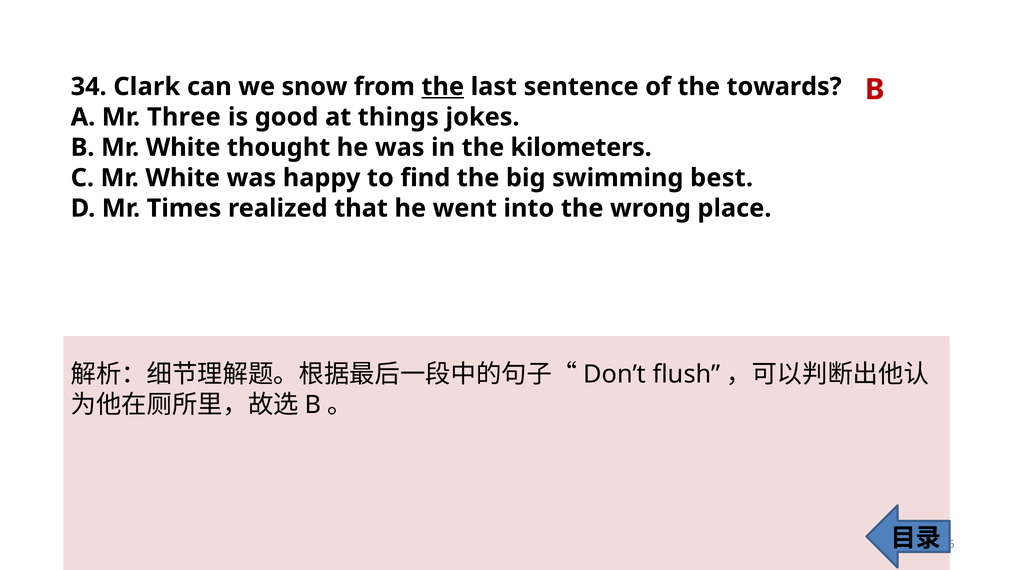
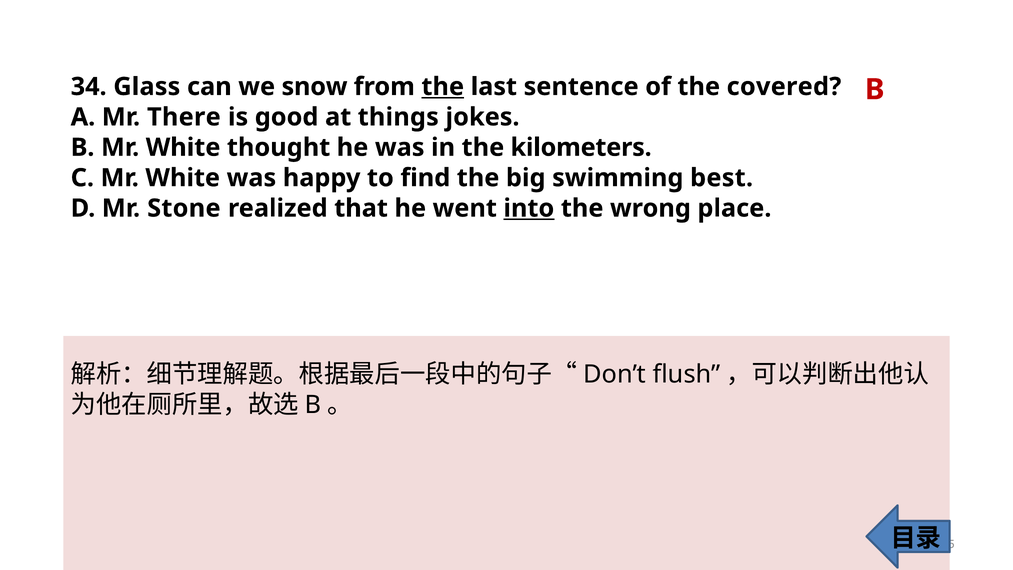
Clark: Clark -> Glass
towards: towards -> covered
Three: Three -> There
Times: Times -> Stone
into underline: none -> present
